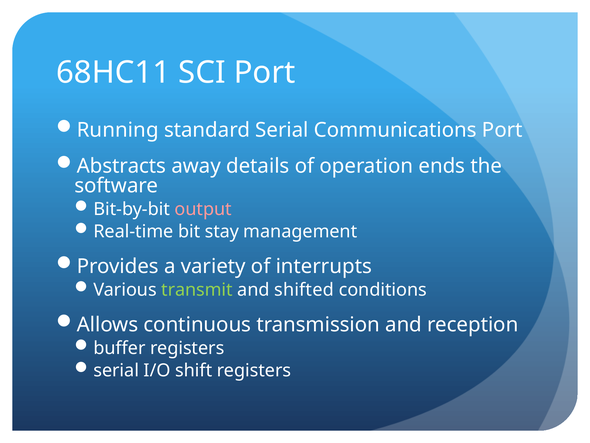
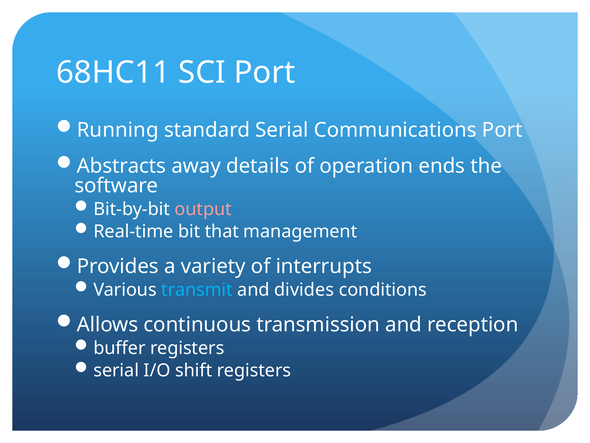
stay: stay -> that
transmit colour: light green -> light blue
shifted: shifted -> divides
